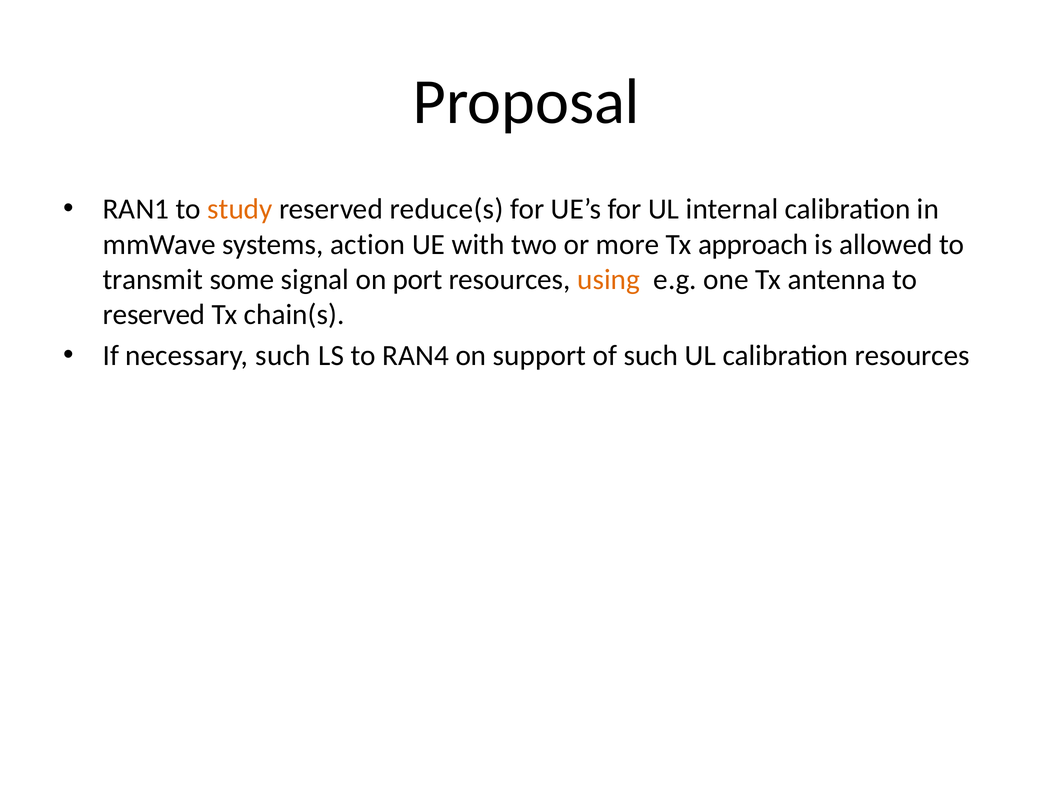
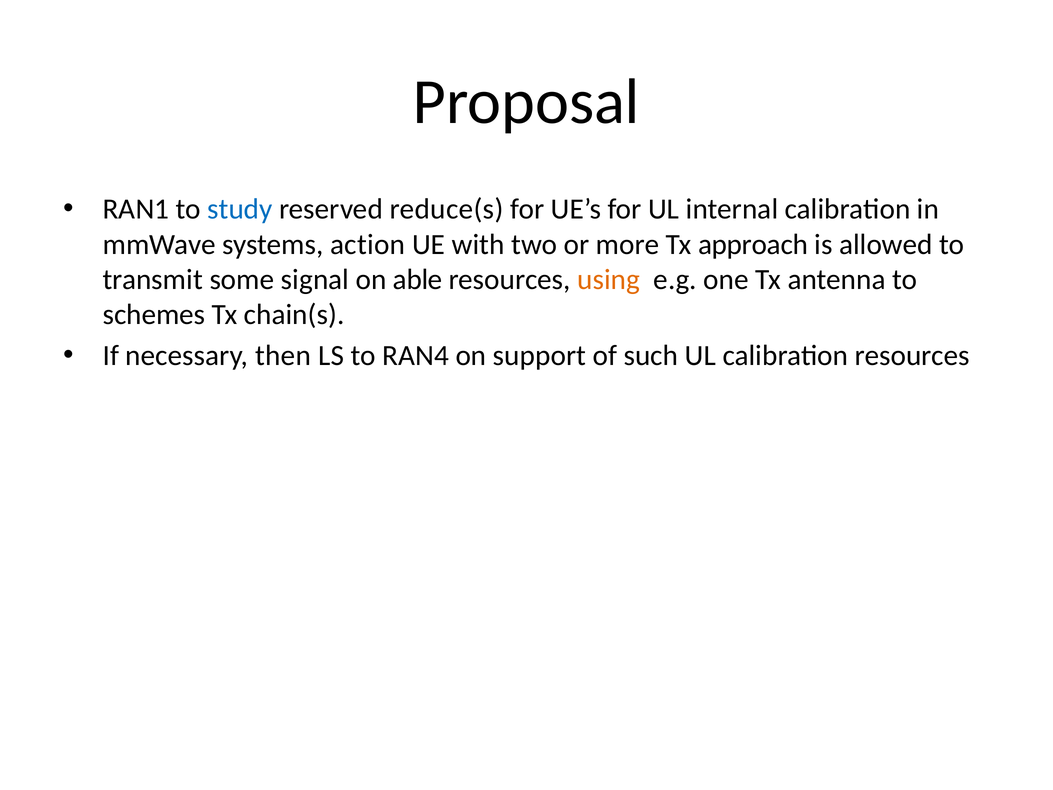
study colour: orange -> blue
port: port -> able
reserved at (154, 314): reserved -> schemes
necessary such: such -> then
